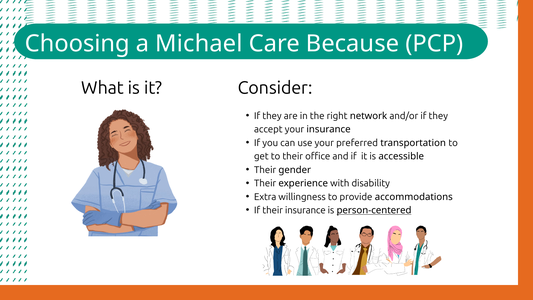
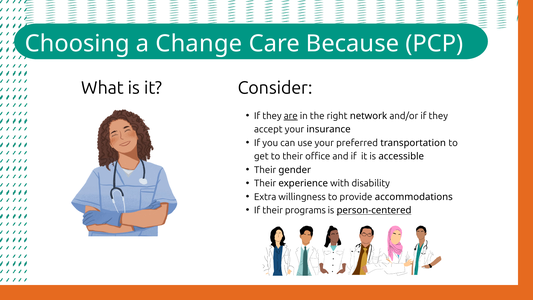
Michael: Michael -> Change
are underline: none -> present
their insurance: insurance -> programs
